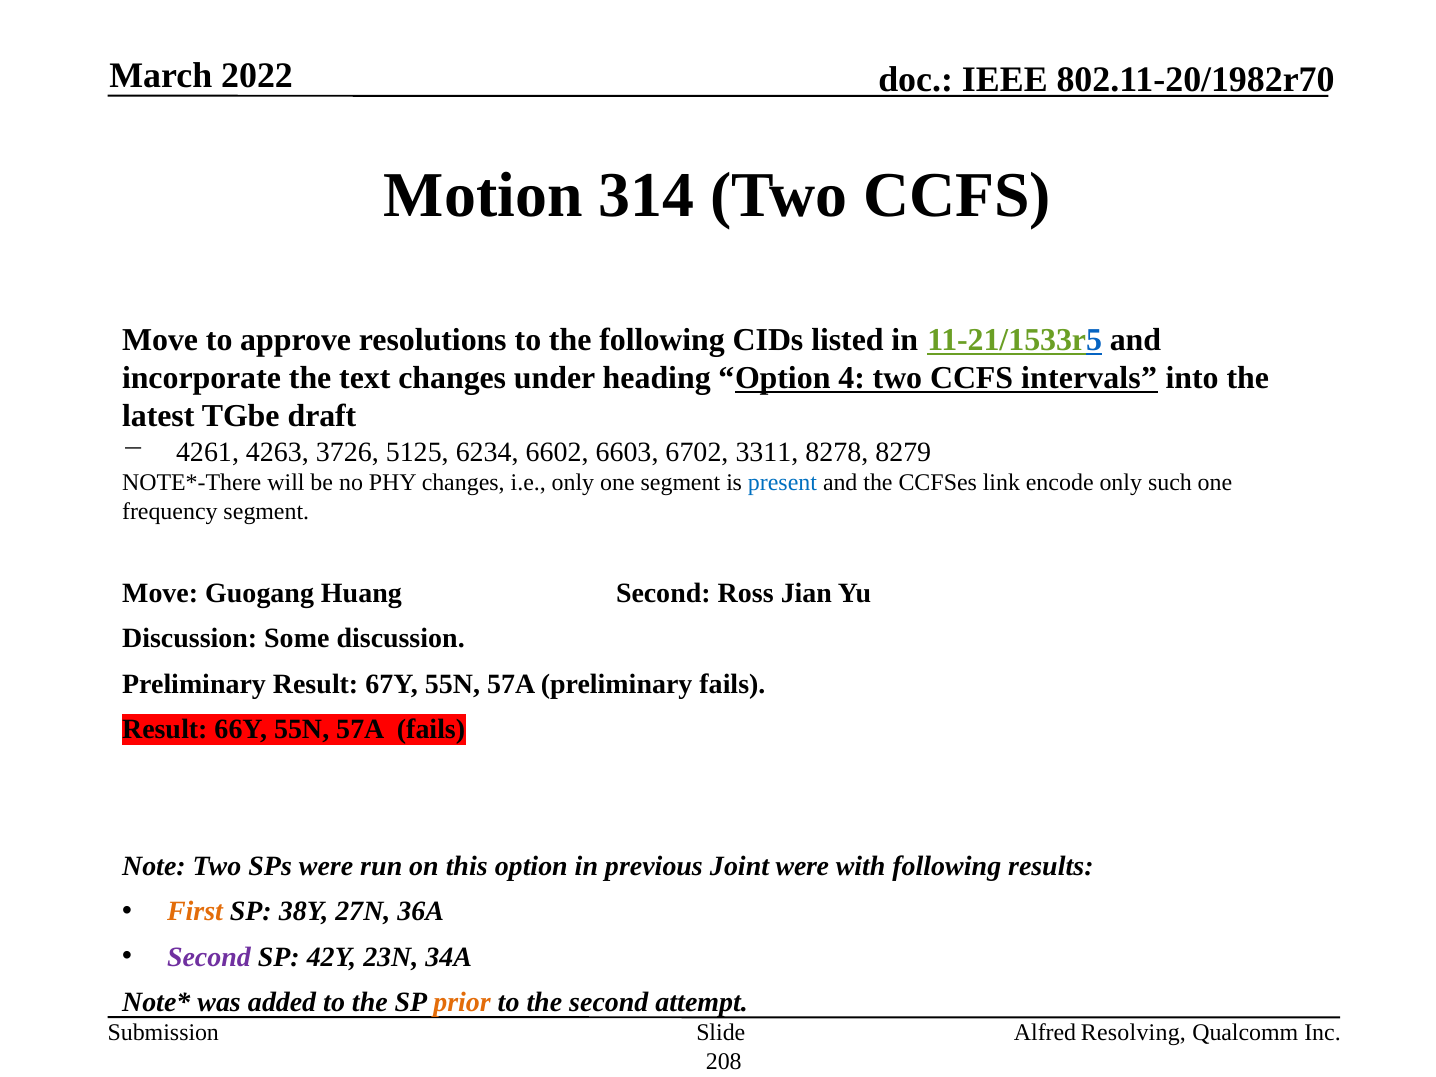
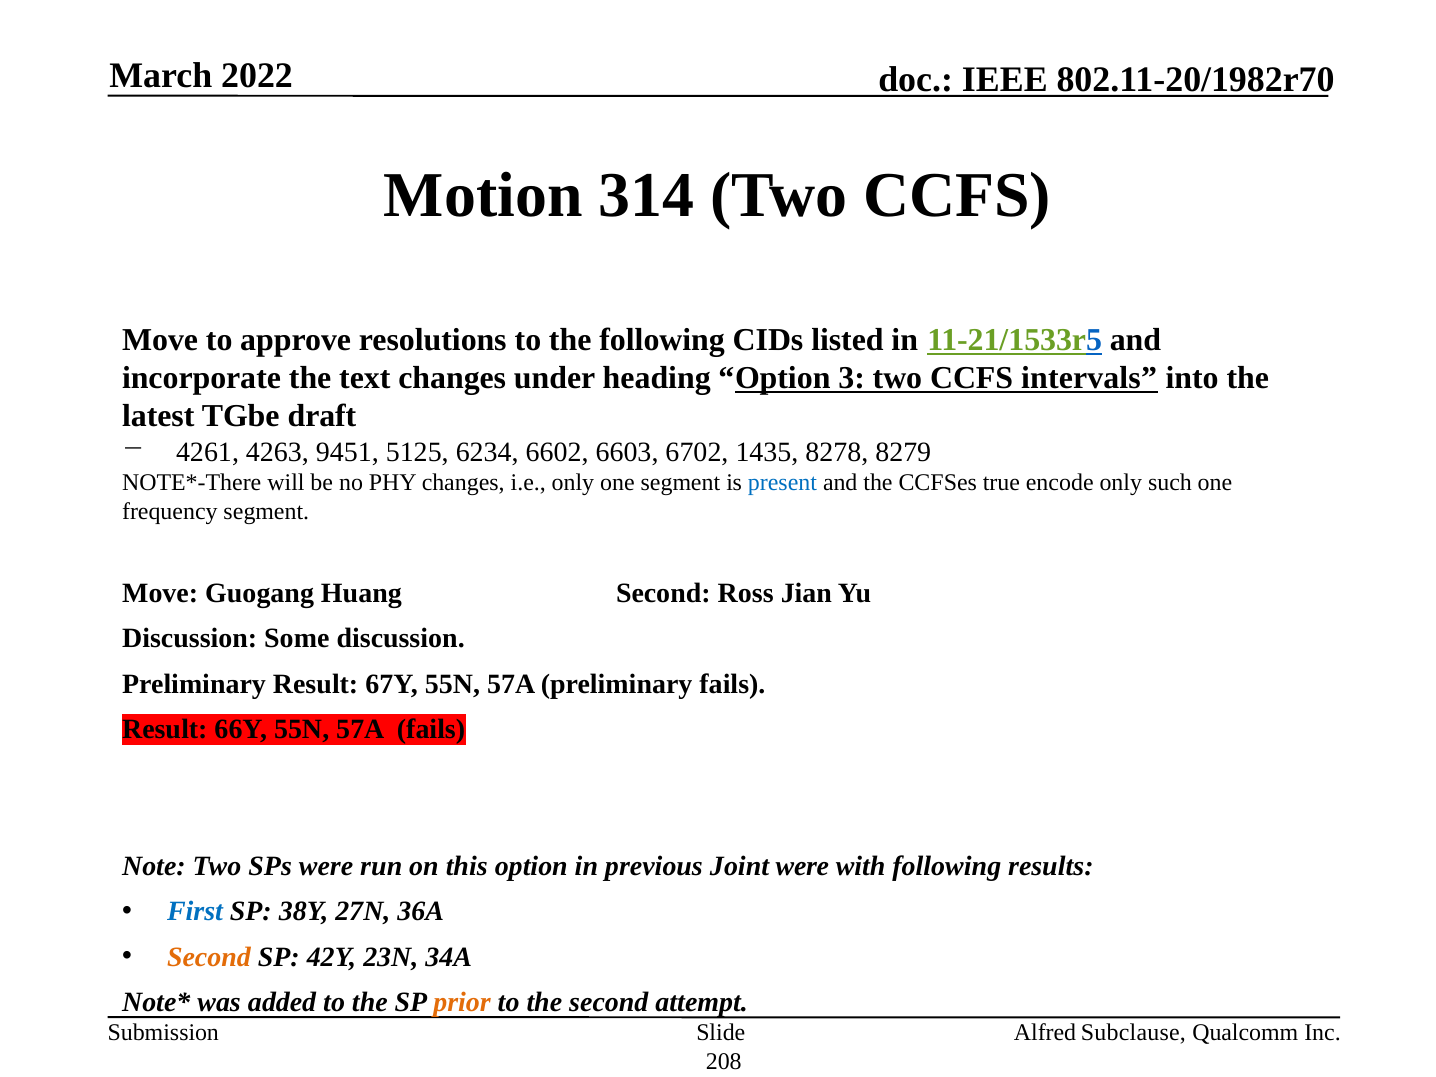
4: 4 -> 3
3726: 3726 -> 9451
3311: 3311 -> 1435
link: link -> true
First colour: orange -> blue
Second at (209, 957) colour: purple -> orange
Resolving: Resolving -> Subclause
